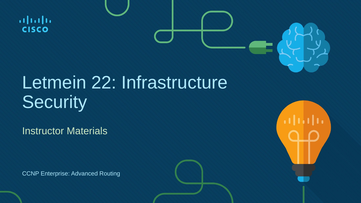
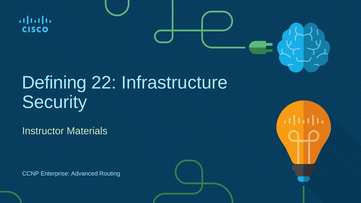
Letmein: Letmein -> Defining
